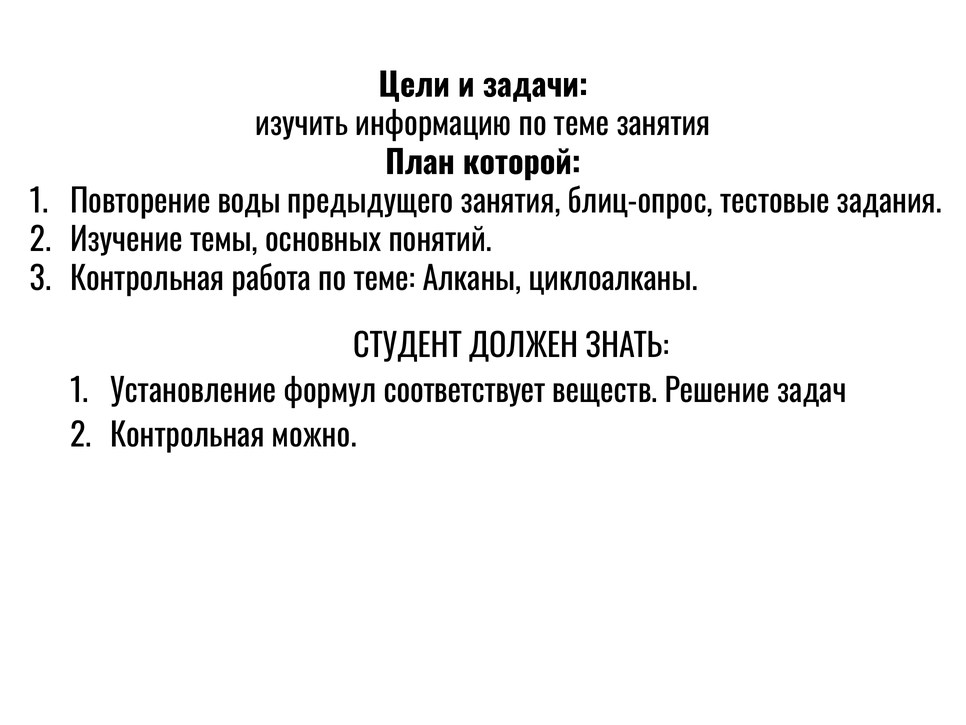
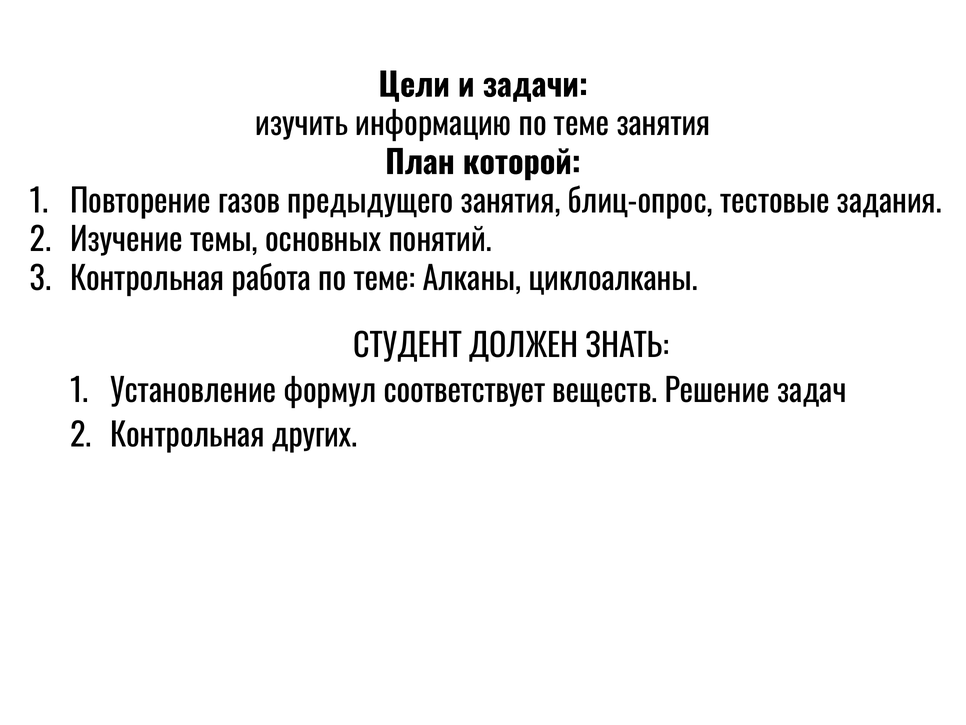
воды: воды -> газов
можно: можно -> других
